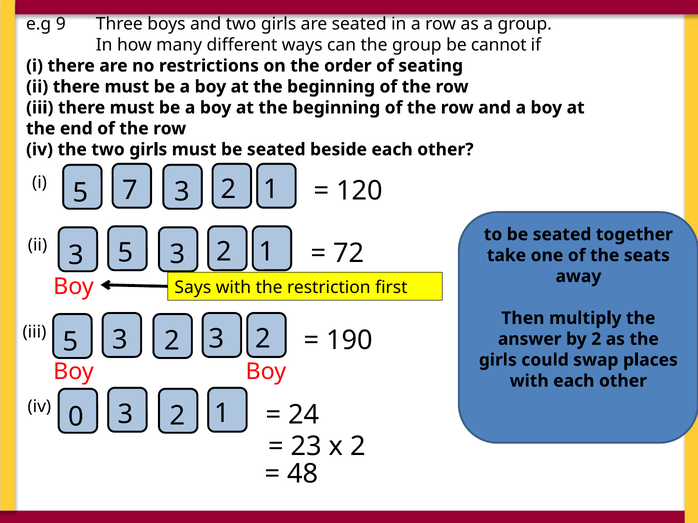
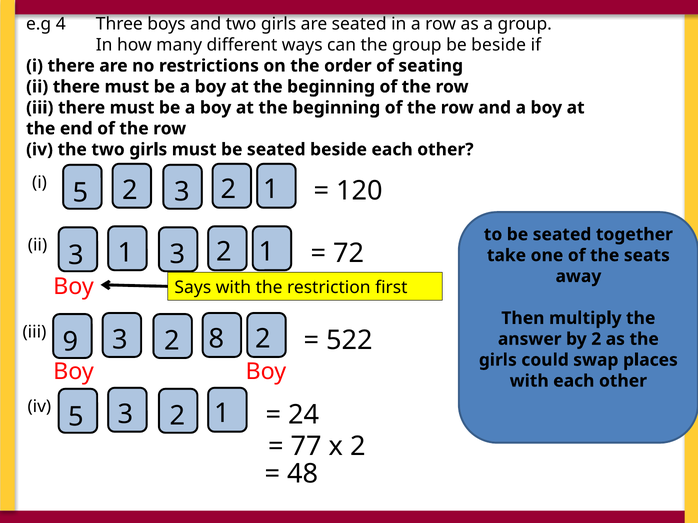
9: 9 -> 4
be cannot: cannot -> beside
5 7: 7 -> 2
3 5: 5 -> 1
iii 5: 5 -> 9
2 3: 3 -> 8
190: 190 -> 522
iv 0: 0 -> 5
23: 23 -> 77
